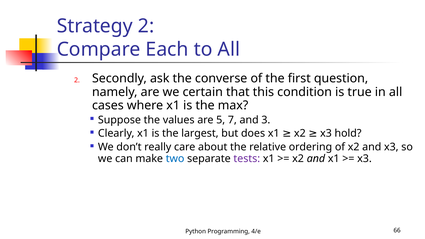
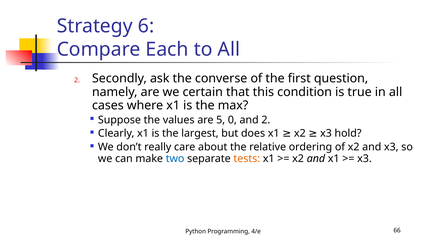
Strategy 2: 2 -> 6
7: 7 -> 0
and 3: 3 -> 2
tests colour: purple -> orange
